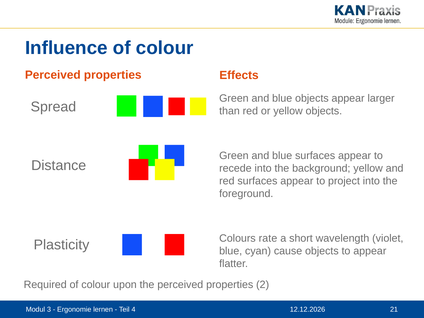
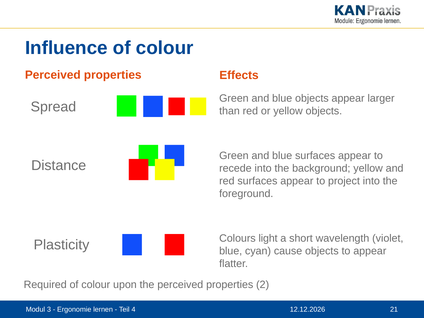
rate: rate -> light
